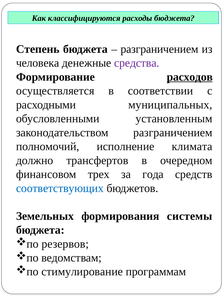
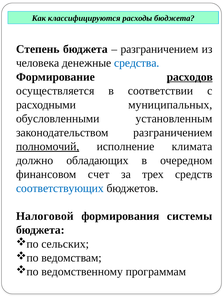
средства colour: purple -> blue
полномочий underline: none -> present
трансфертов: трансфертов -> обладающих
трех: трех -> счет
года: года -> трех
Земельных: Земельных -> Налоговой
резервов: резервов -> сельских
стимулирование: стимулирование -> ведомственному
